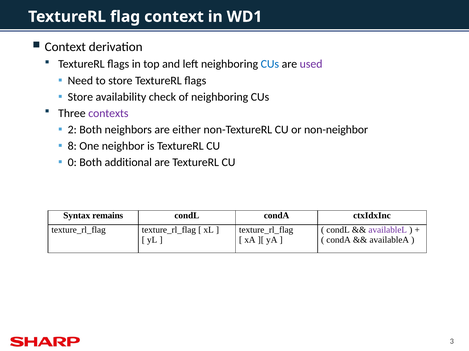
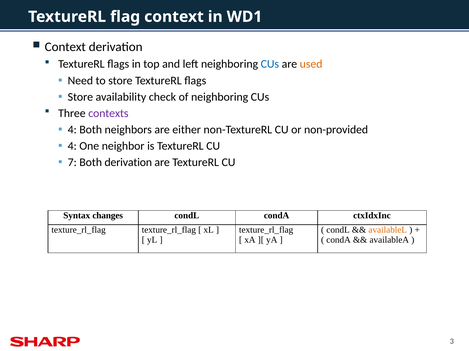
used colour: purple -> orange
2 at (72, 130): 2 -> 4
non-neighbor: non-neighbor -> non-provided
8 at (72, 146): 8 -> 4
0: 0 -> 7
Both additional: additional -> derivation
remains: remains -> changes
availableL colour: purple -> orange
